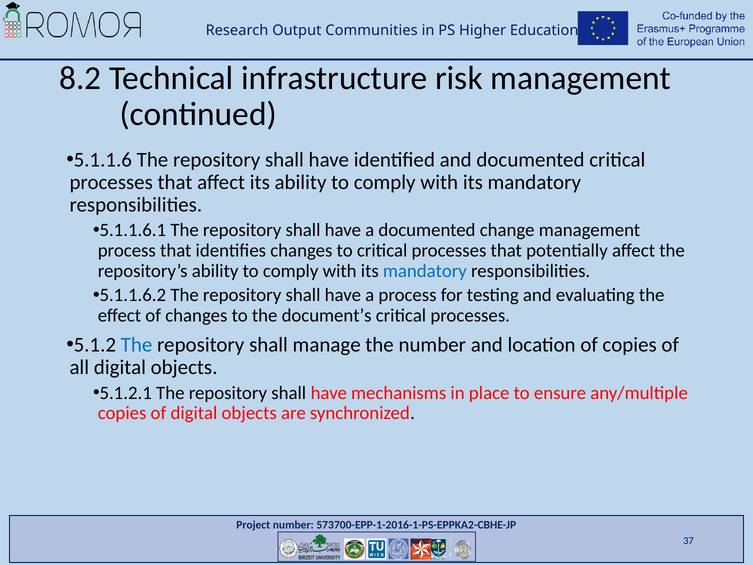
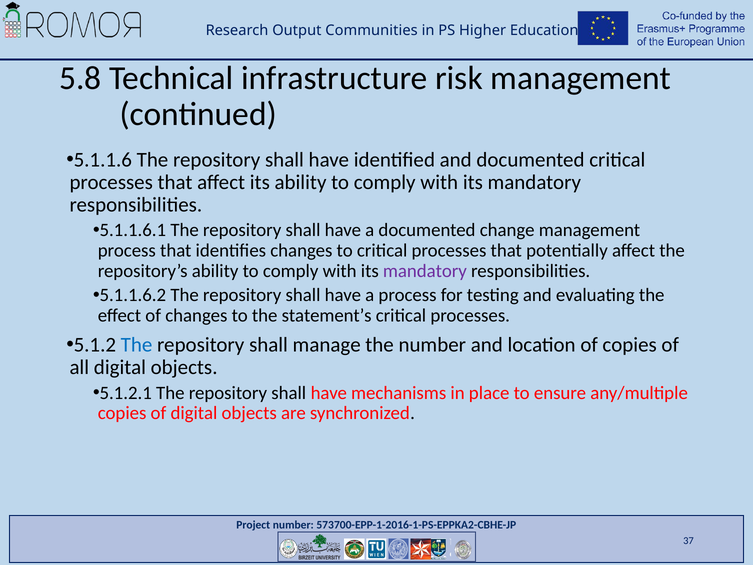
8.2: 8.2 -> 5.8
mandatory at (425, 271) colour: blue -> purple
document’s: document’s -> statement’s
